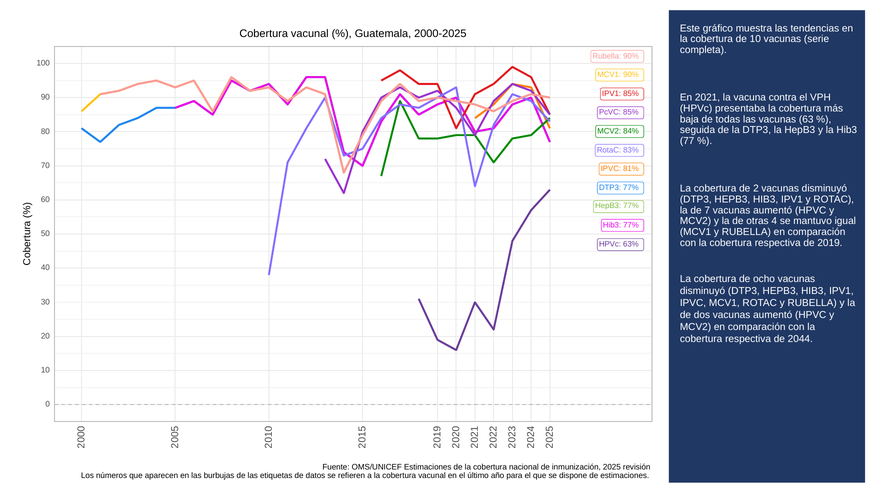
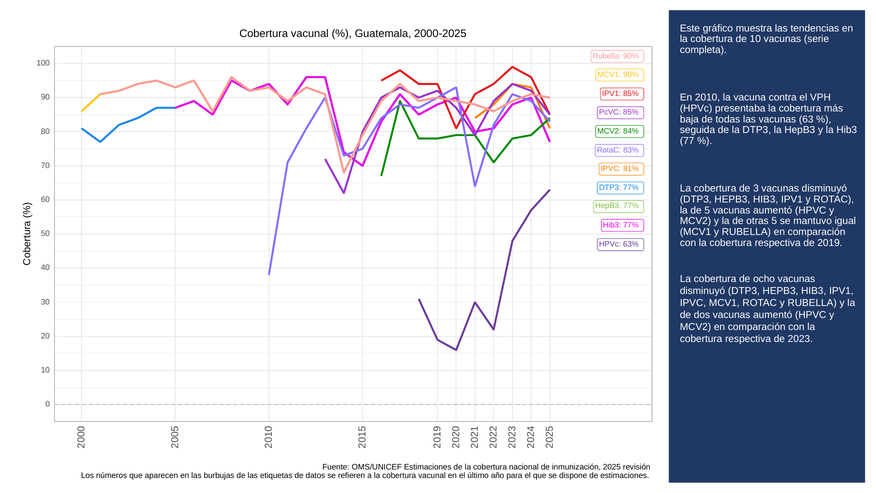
2021: 2021 -> 2010
de 2: 2 -> 3
de 7: 7 -> 5
otras 4: 4 -> 5
2044: 2044 -> 2023
